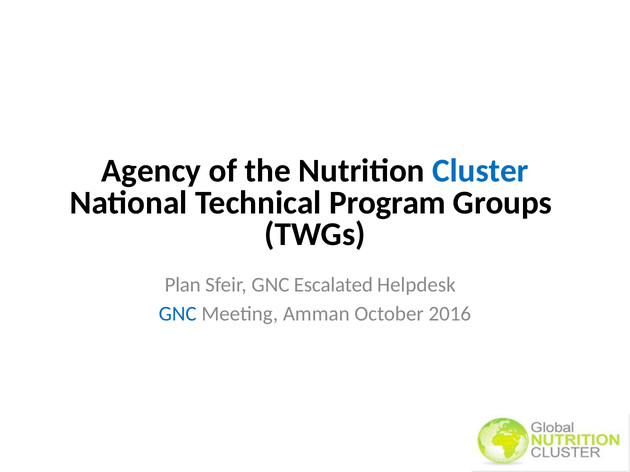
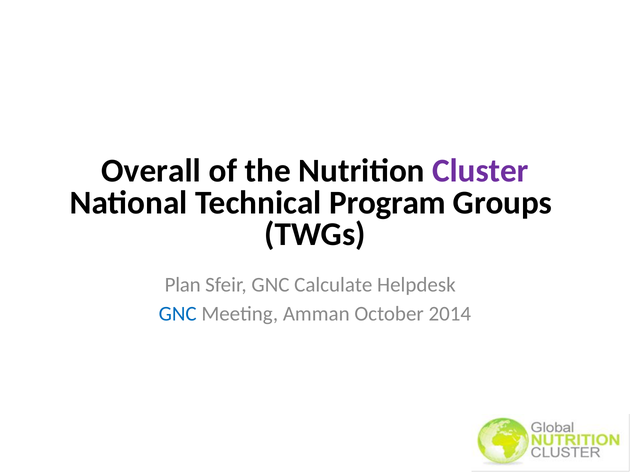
Agency: Agency -> Overall
Cluster colour: blue -> purple
Escalated: Escalated -> Calculate
2016: 2016 -> 2014
